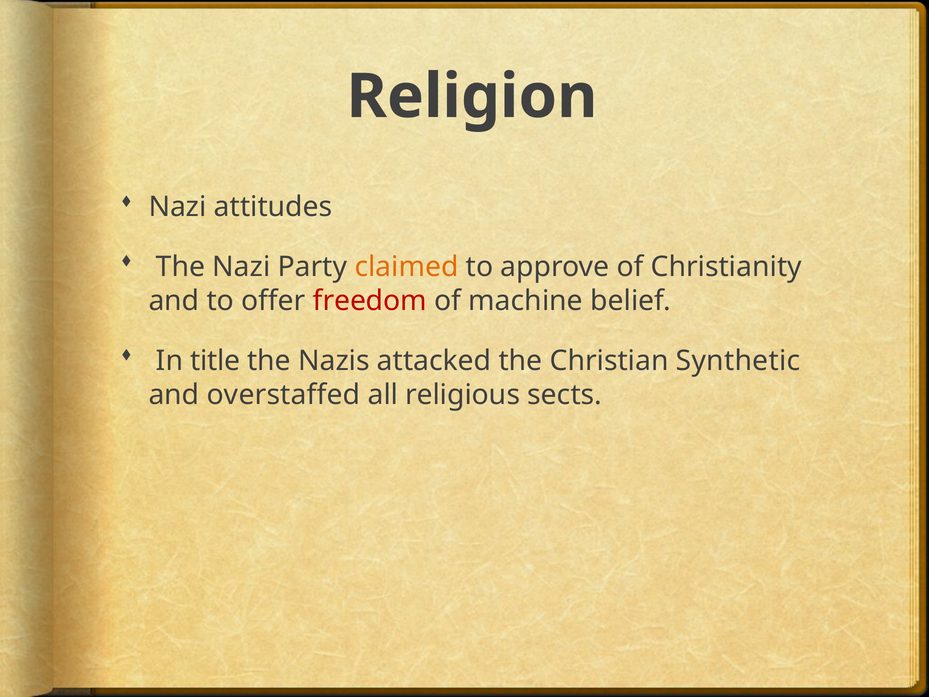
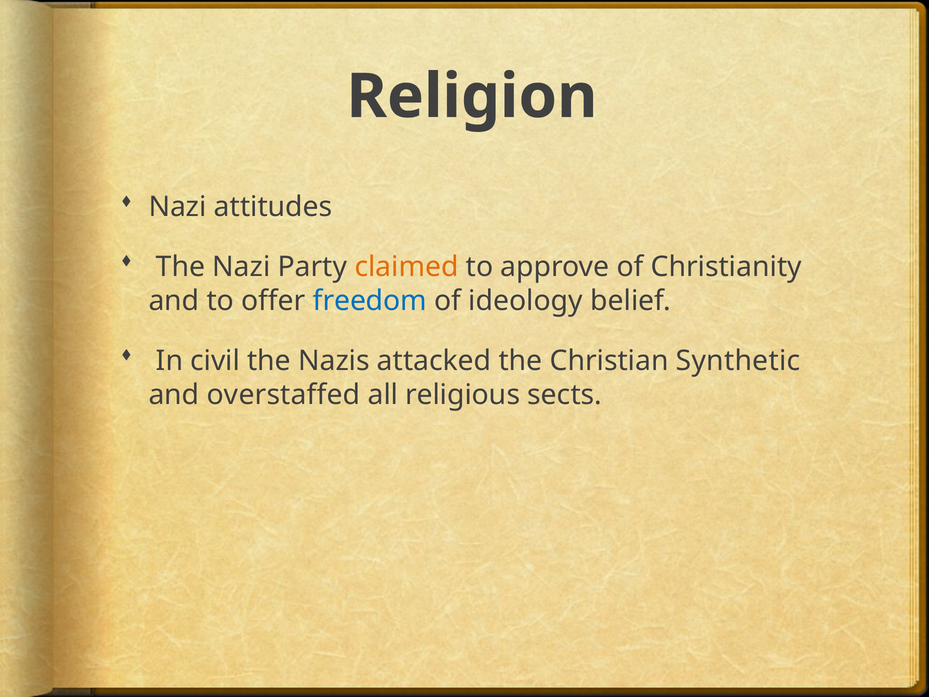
freedom colour: red -> blue
machine: machine -> ideology
title: title -> civil
